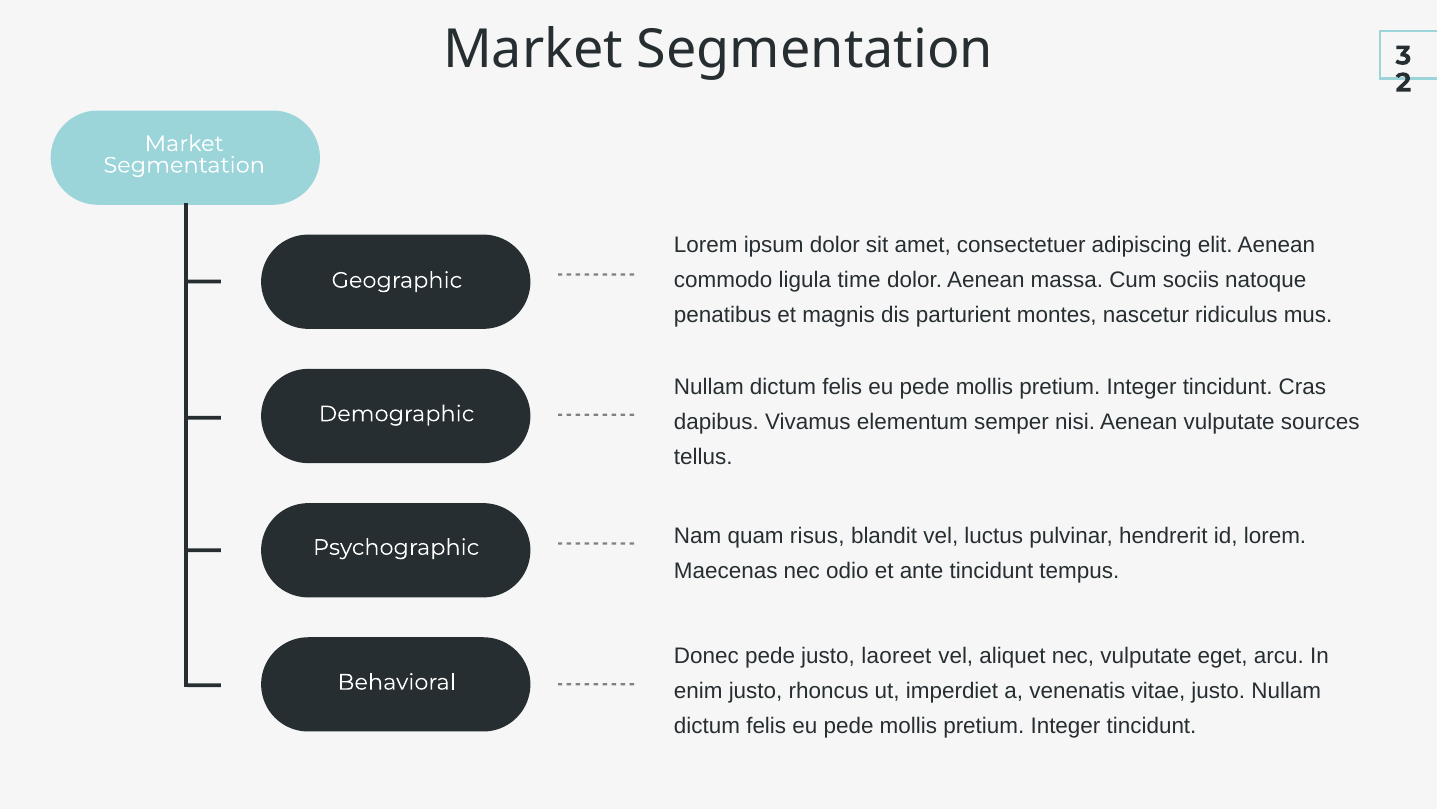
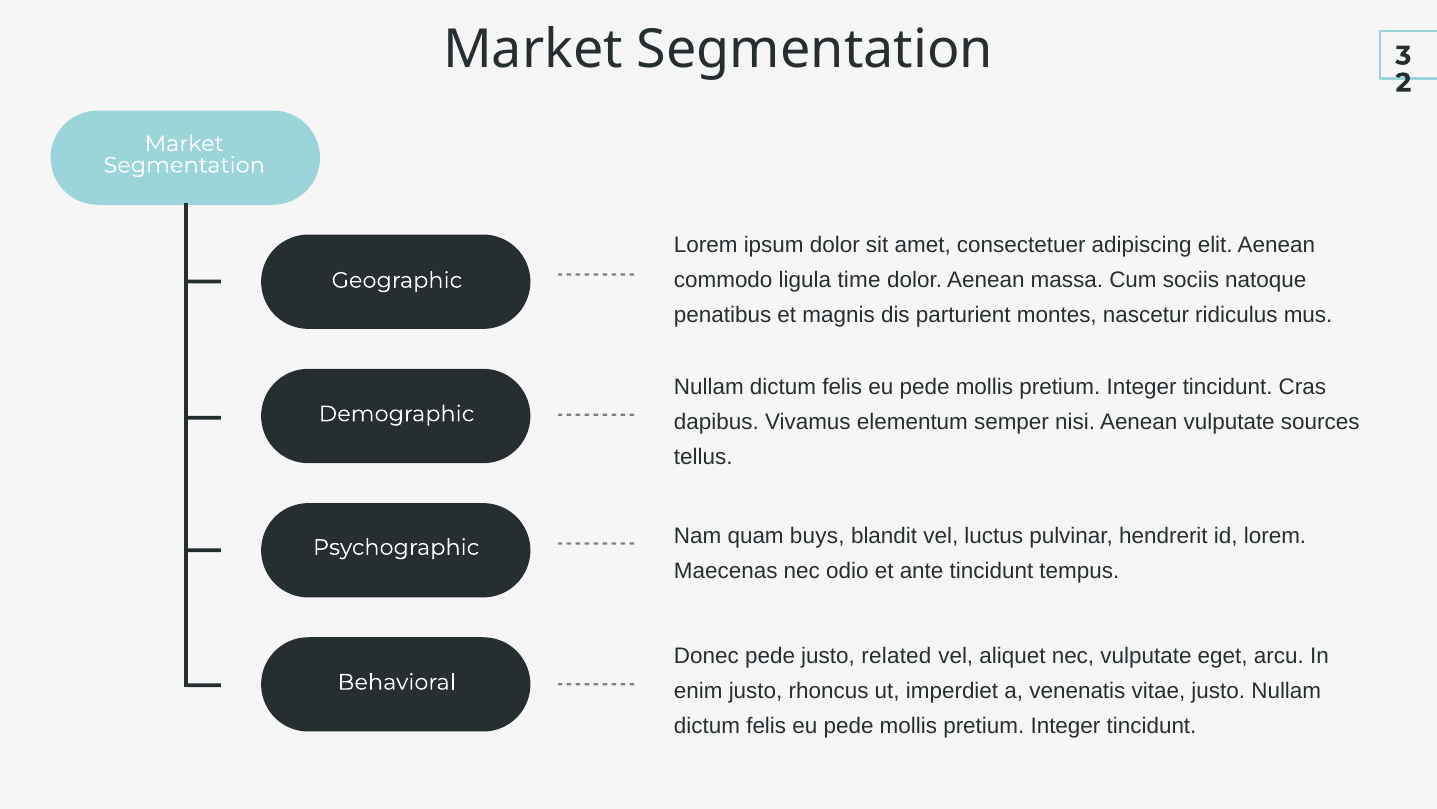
risus: risus -> buys
laoreet: laoreet -> related
